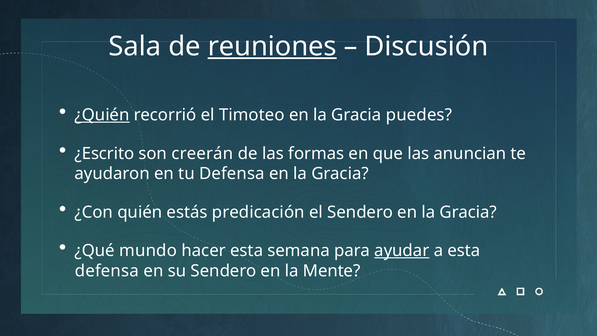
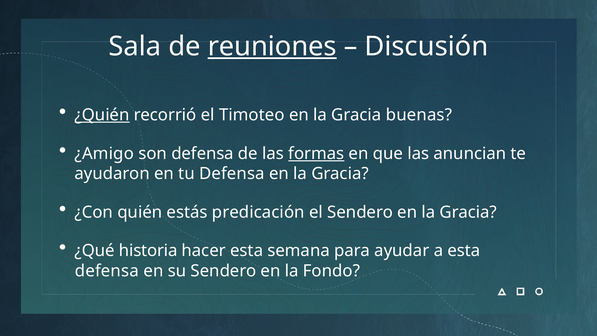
puedes: puedes -> buenas
¿Escrito: ¿Escrito -> ¿Amigo
son creerán: creerán -> defensa
formas underline: none -> present
mundo: mundo -> historia
ayudar underline: present -> none
Mente: Mente -> Fondo
